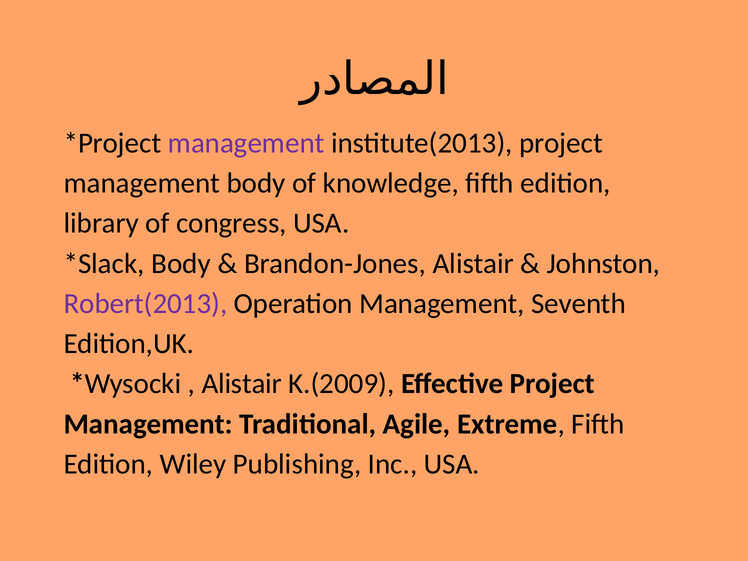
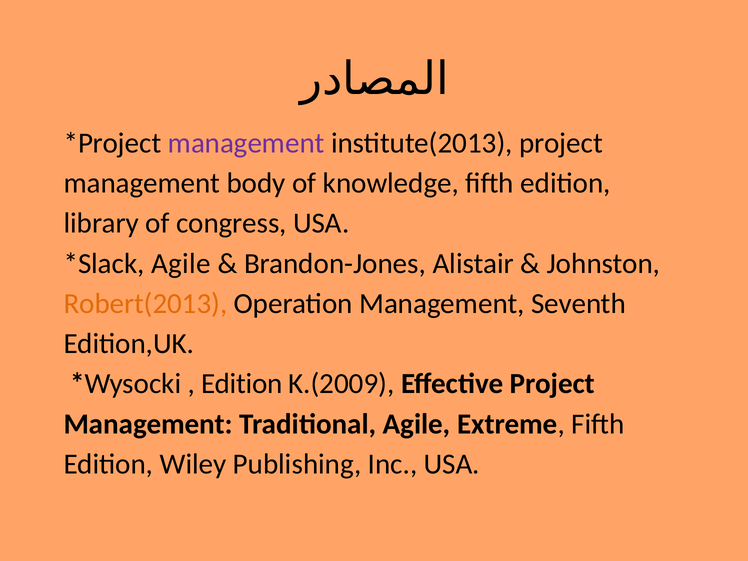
Body at (181, 263): Body -> Agile
Robert(2013 colour: purple -> orange
Alistair at (242, 384): Alistair -> Edition
